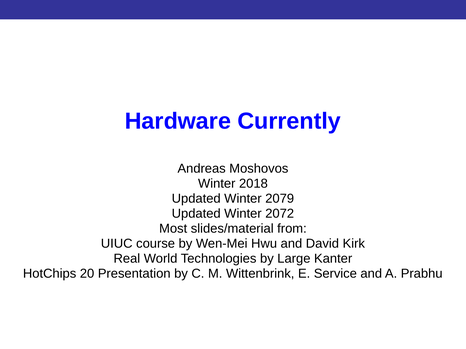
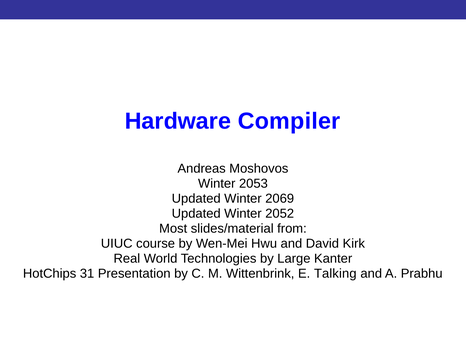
Currently: Currently -> Compiler
2018: 2018 -> 2053
2079: 2079 -> 2069
2072: 2072 -> 2052
20: 20 -> 31
Service: Service -> Talking
